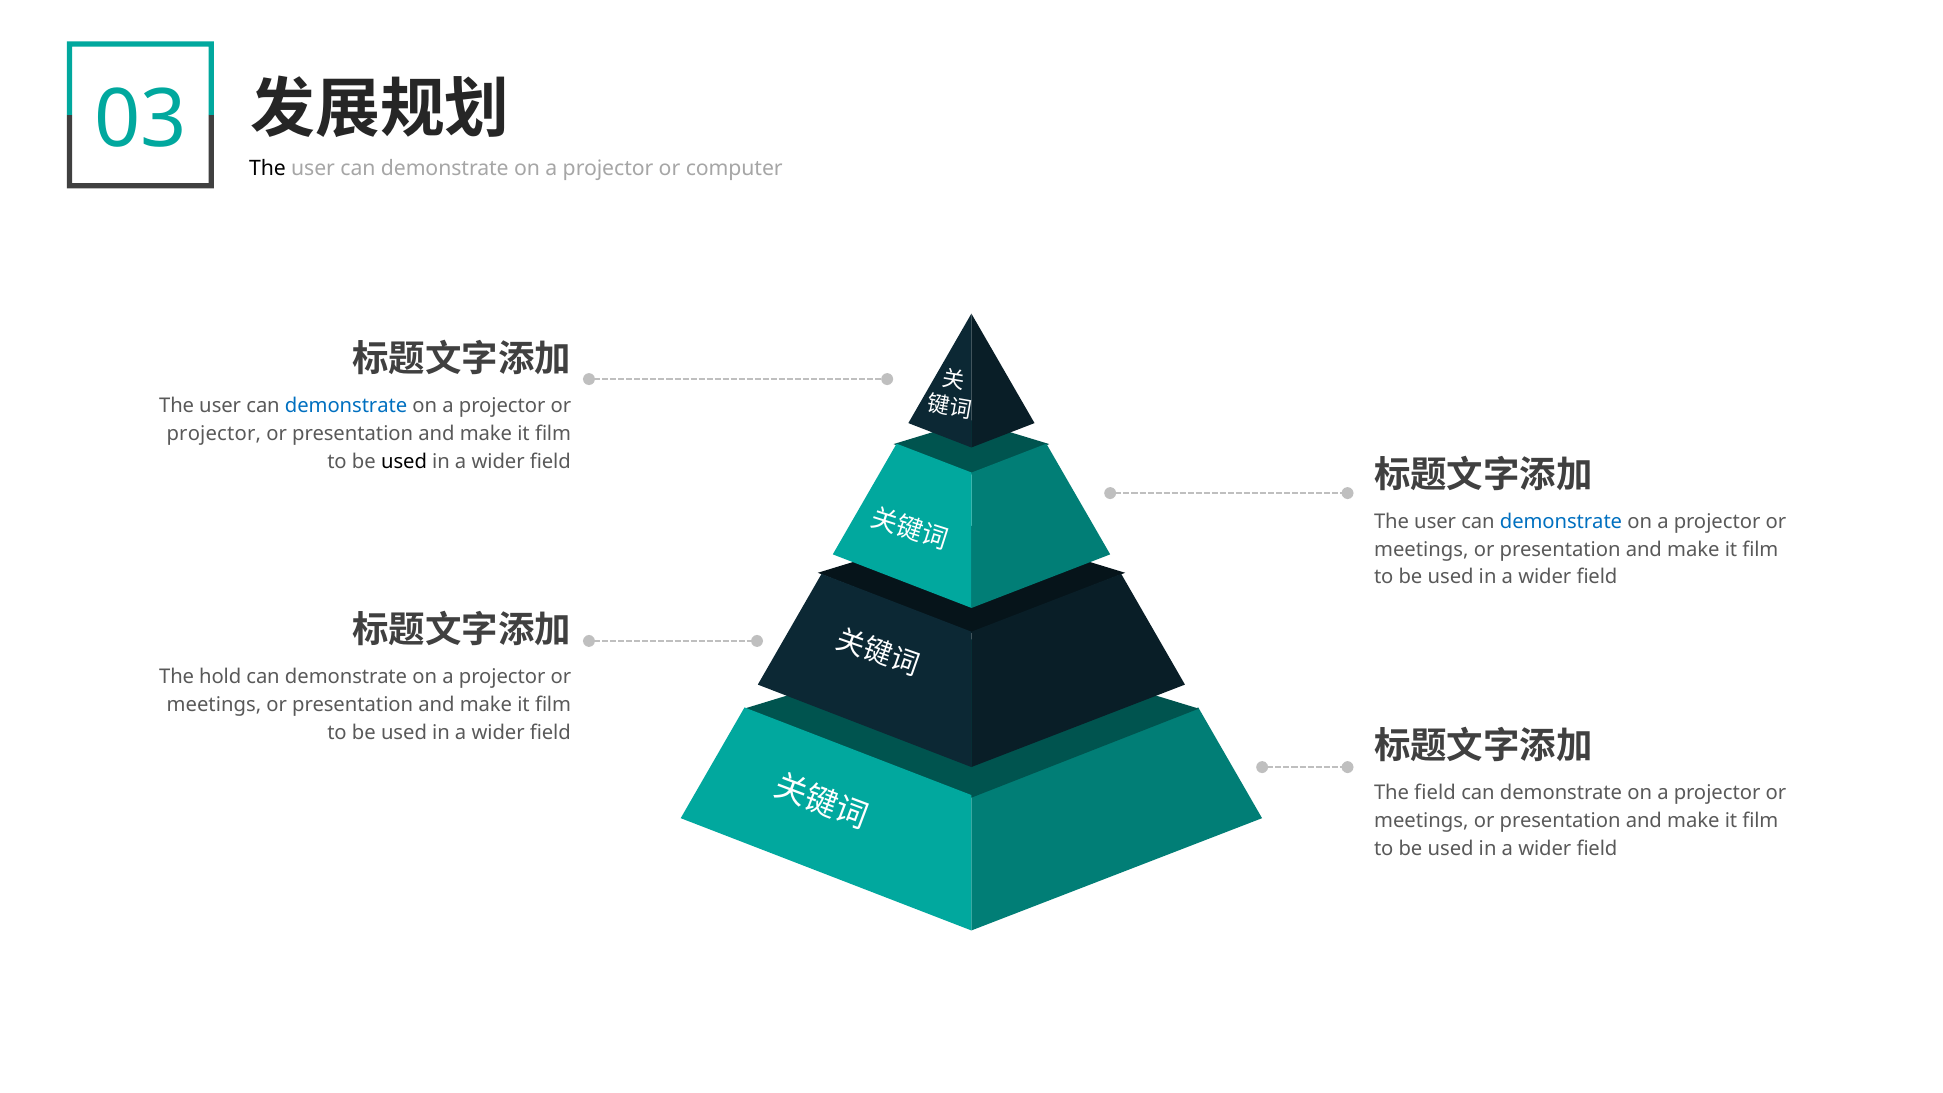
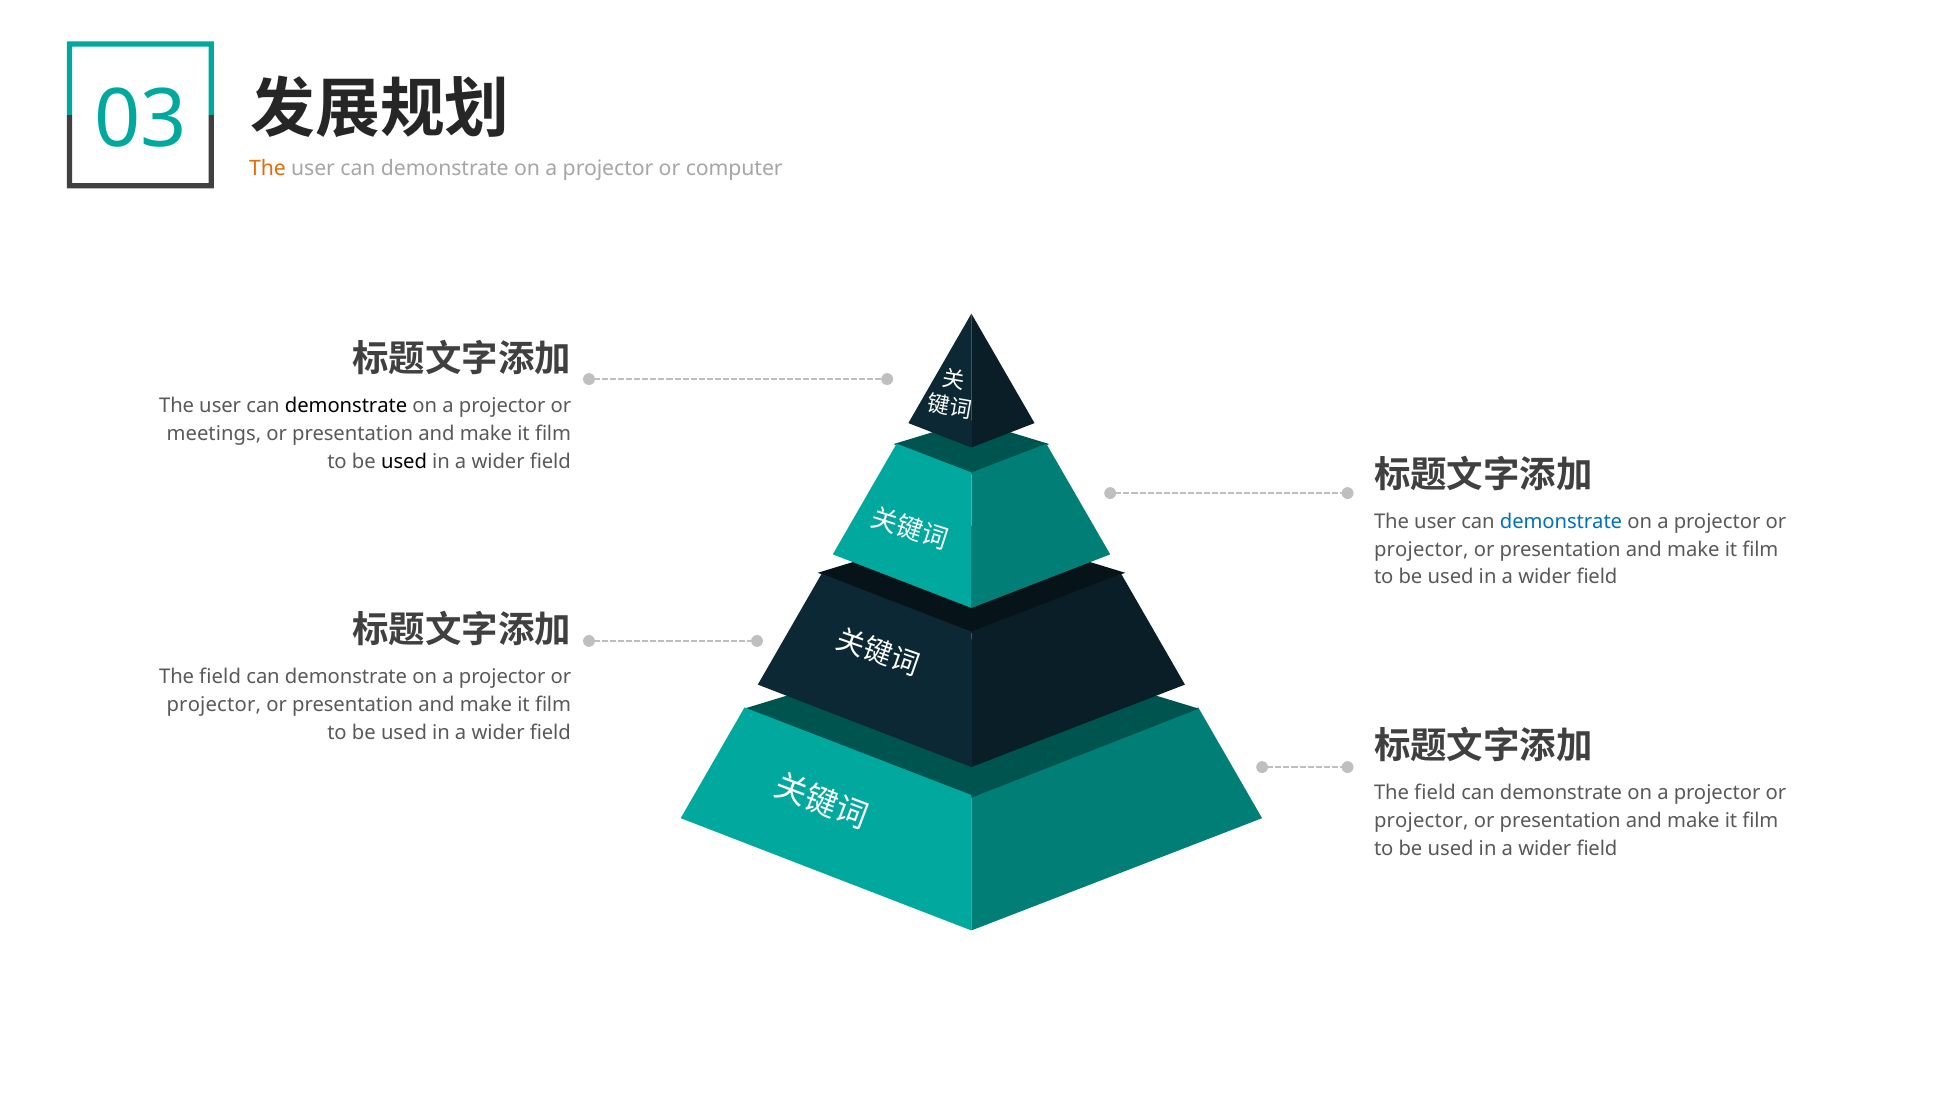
The at (267, 168) colour: black -> orange
demonstrate at (346, 406) colour: blue -> black
projector at (214, 434): projector -> meetings
meetings at (1421, 549): meetings -> projector
hold at (220, 677): hold -> field
meetings at (214, 705): meetings -> projector
meetings at (1421, 821): meetings -> projector
